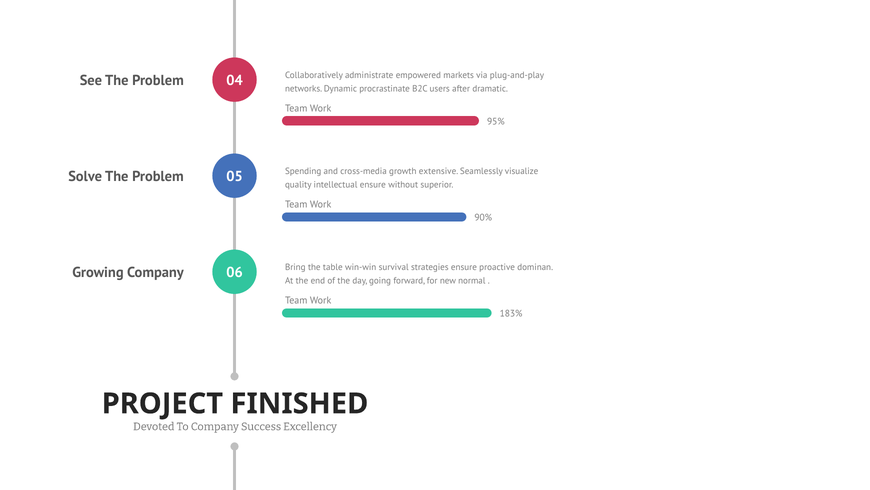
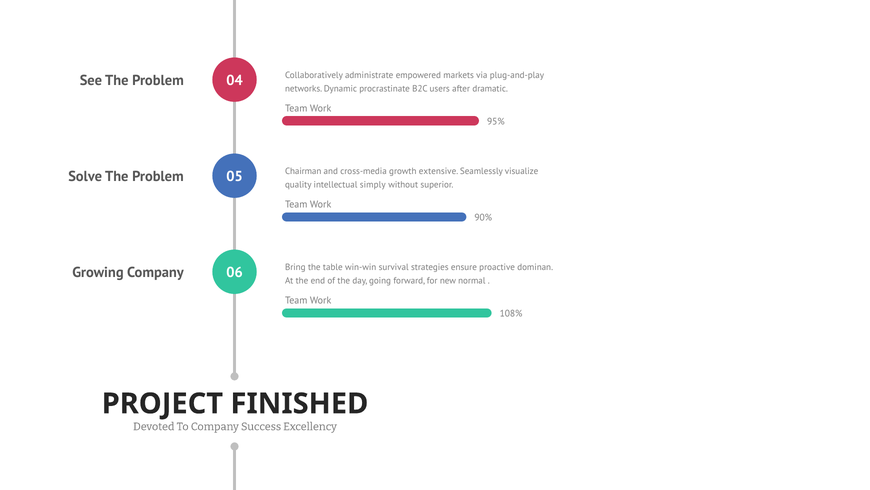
Spending: Spending -> Chairman
intellectual ensure: ensure -> simply
183%: 183% -> 108%
